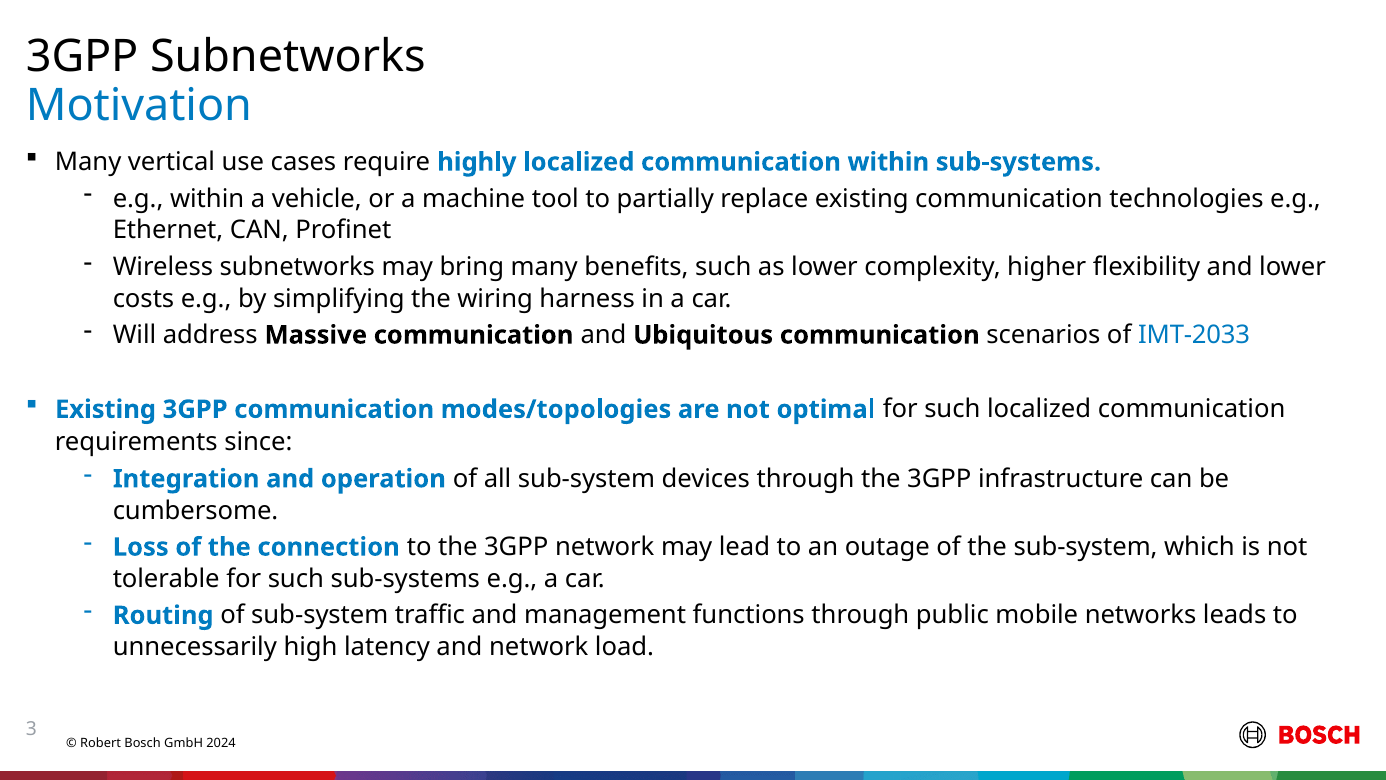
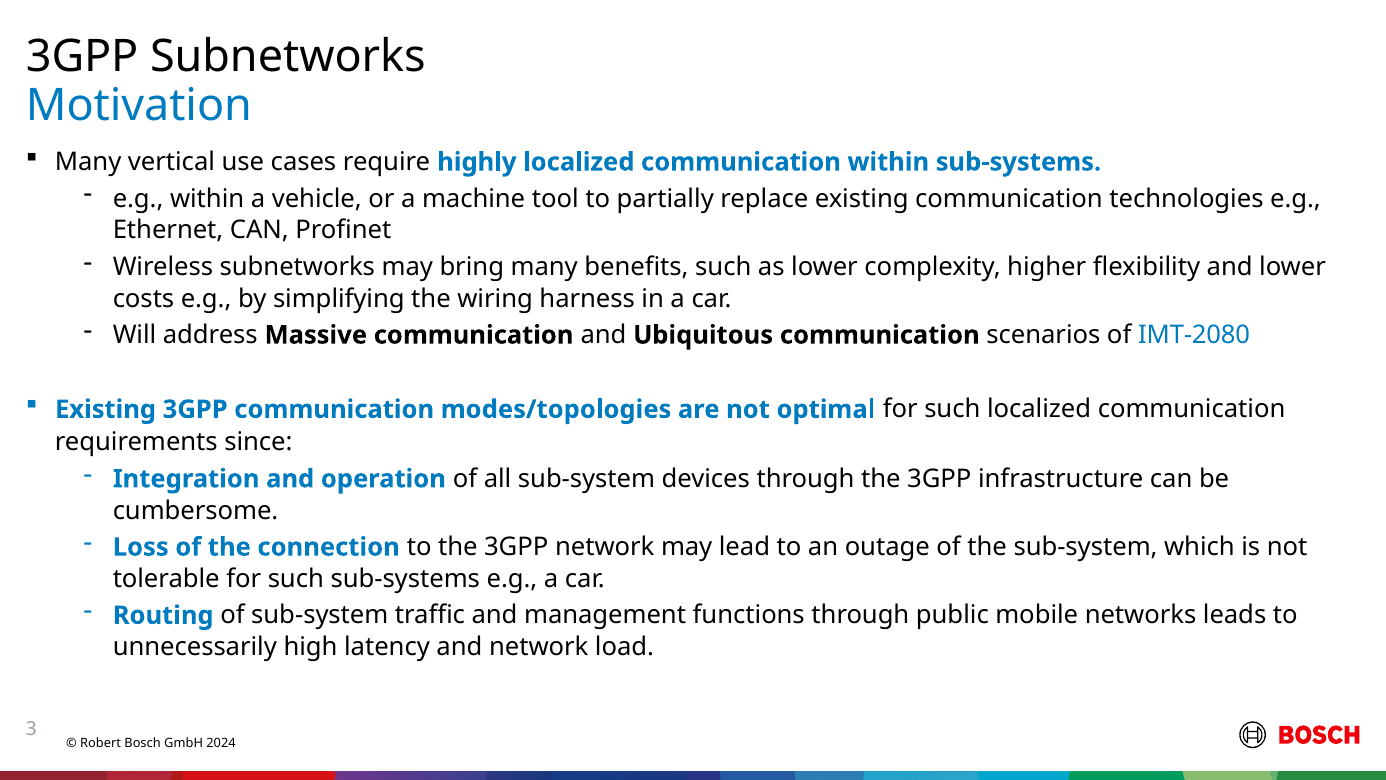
IMT-2033: IMT-2033 -> IMT-2080
